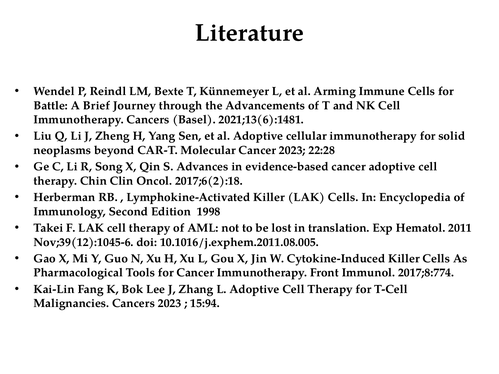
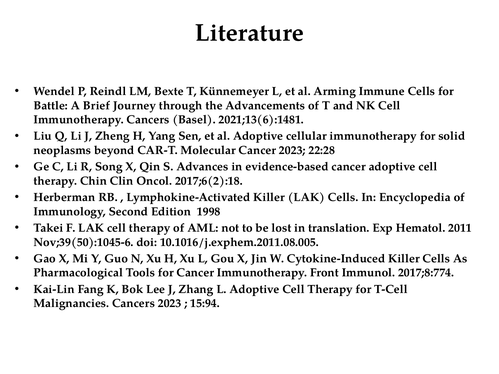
Nov;39(12):1045-6: Nov;39(12):1045-6 -> Nov;39(50):1045-6
